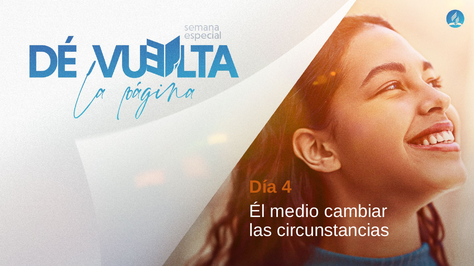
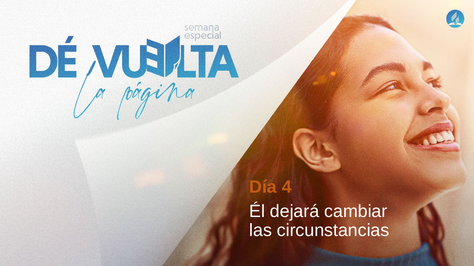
medio: medio -> dejará
